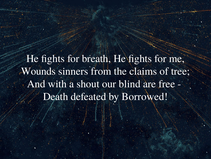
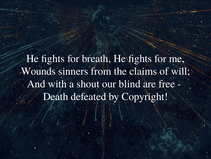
tree: tree -> will
Borrowed: Borrowed -> Copyright
